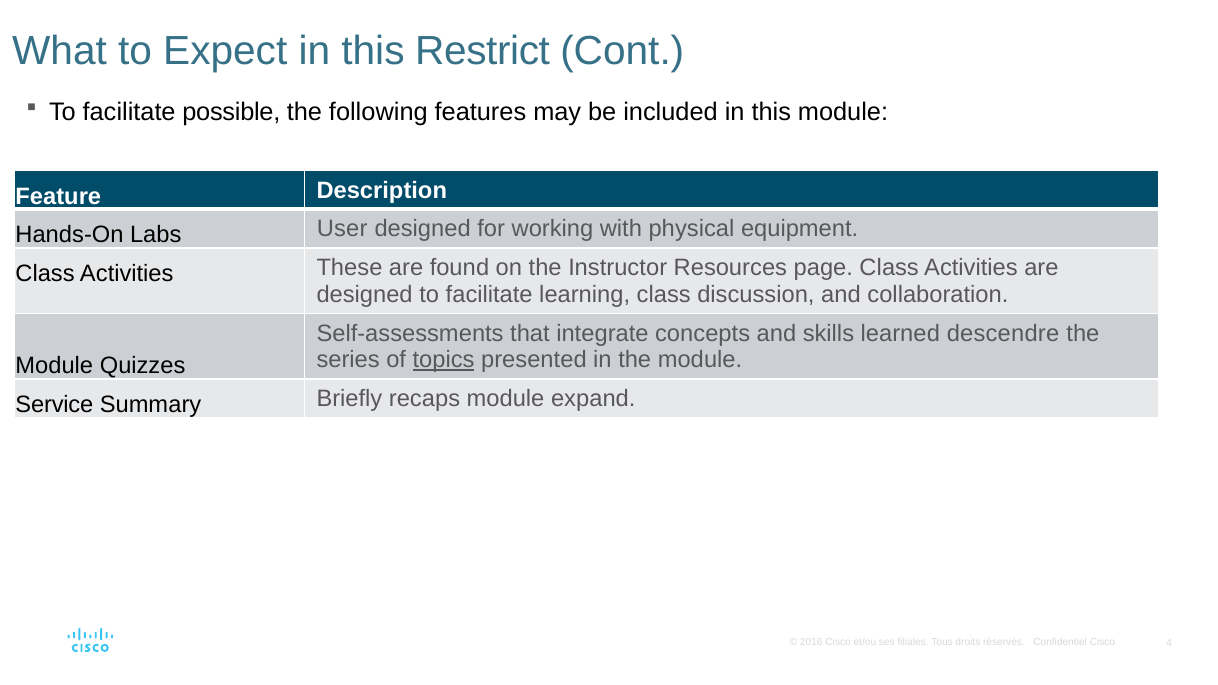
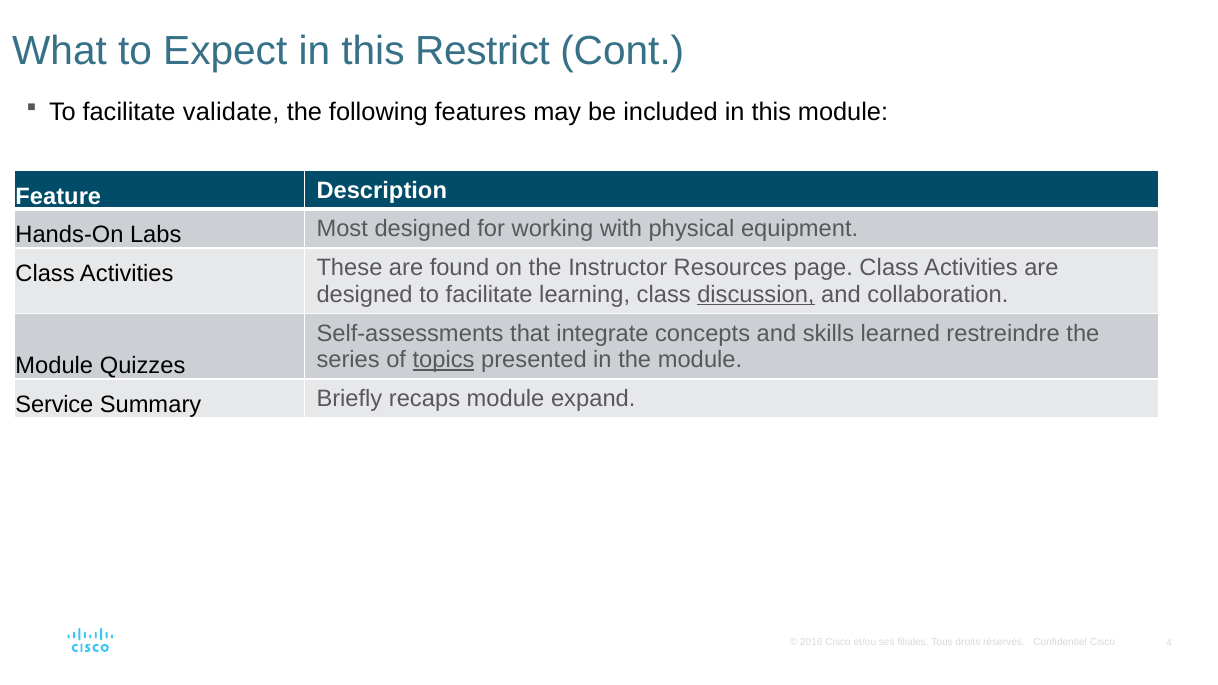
possible: possible -> validate
User: User -> Most
discussion underline: none -> present
descendre: descendre -> restreindre
